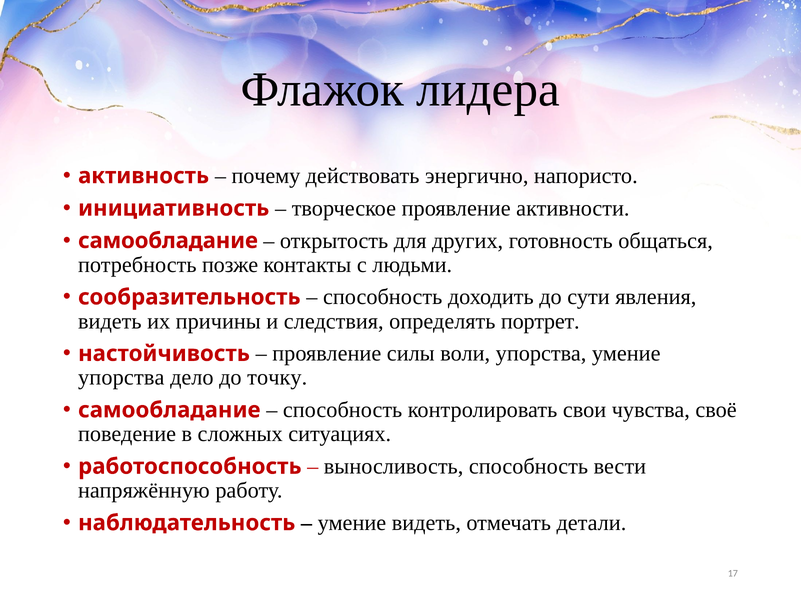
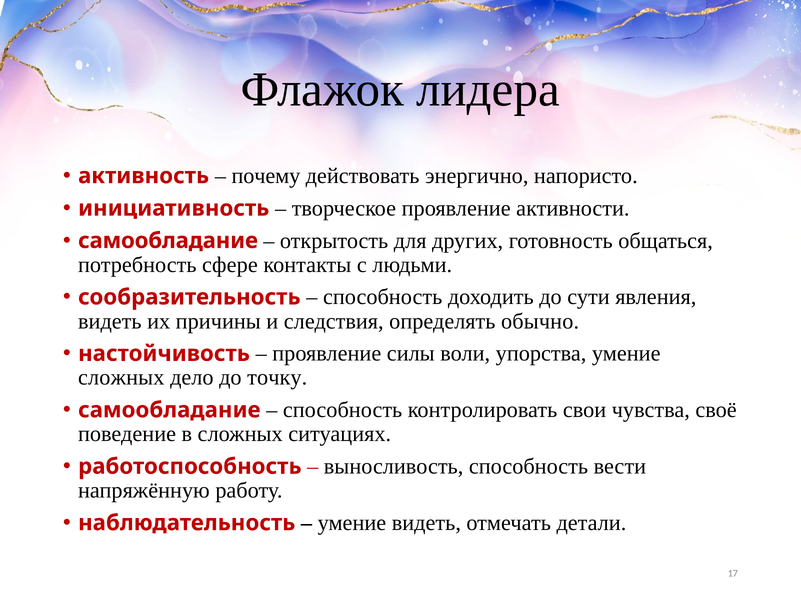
позже: позже -> сфере
портрет: портрет -> обычно
упорства at (121, 377): упорства -> сложных
